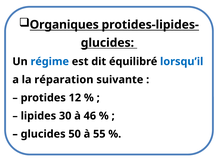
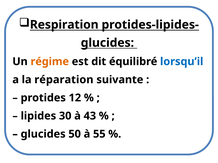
Organiques: Organiques -> Respiration
régime colour: blue -> orange
46: 46 -> 43
